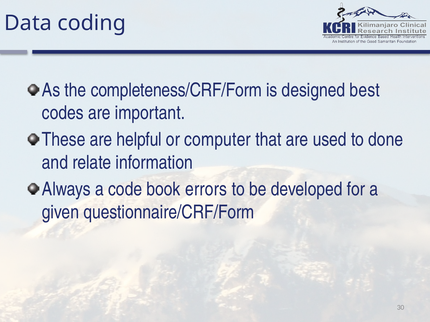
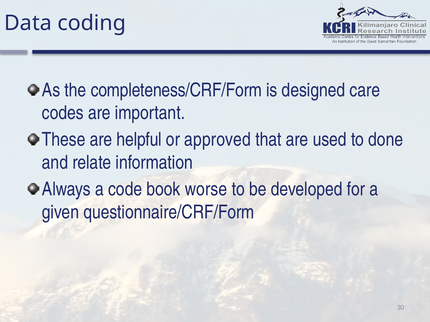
best: best -> care
computer: computer -> approved
errors: errors -> worse
